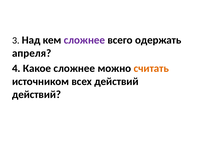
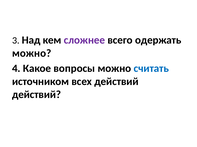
апреля at (32, 53): апреля -> можно
Какое сложнее: сложнее -> вопросы
считать colour: orange -> blue
